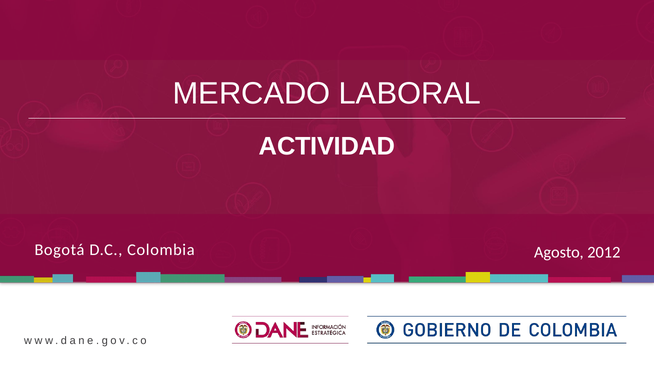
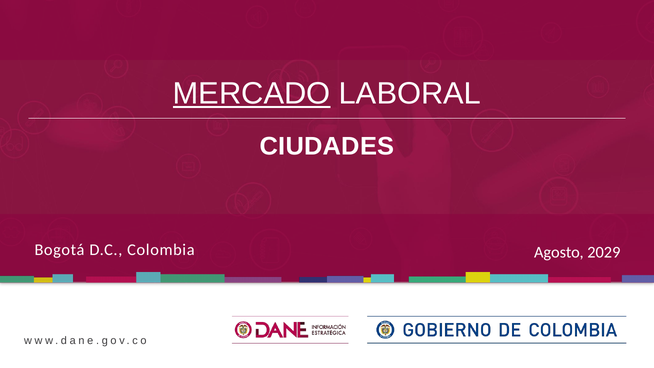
MERCADO underline: none -> present
ACTIVIDAD: ACTIVIDAD -> CIUDADES
2012: 2012 -> 2029
